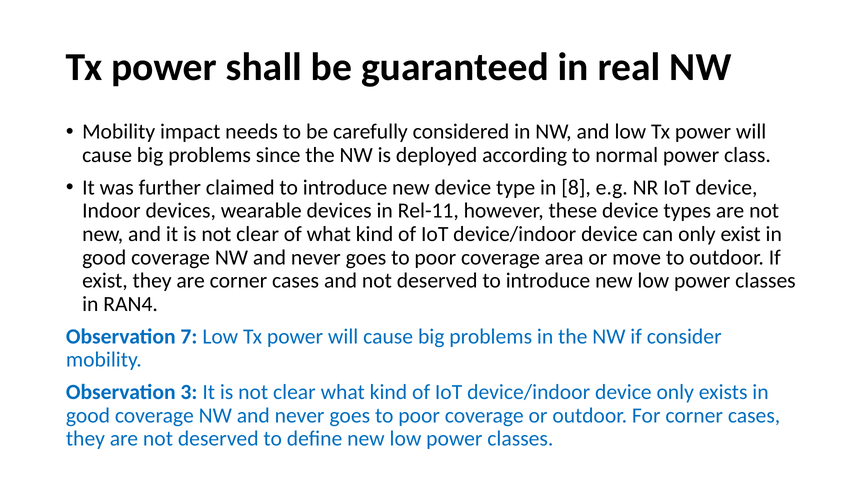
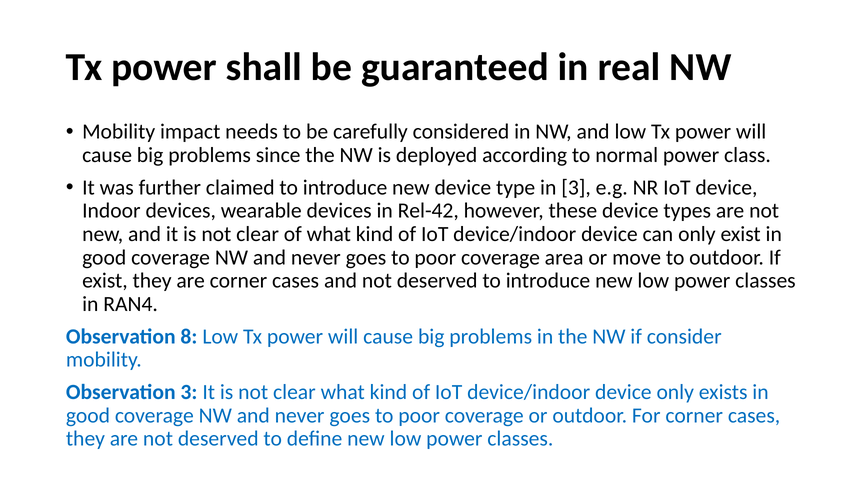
in 8: 8 -> 3
Rel-11: Rel-11 -> Rel-42
7: 7 -> 8
